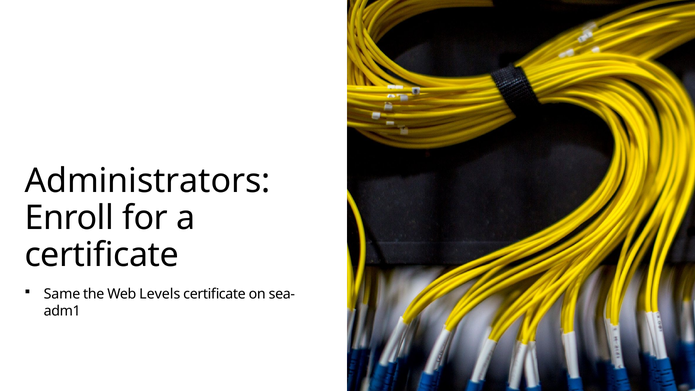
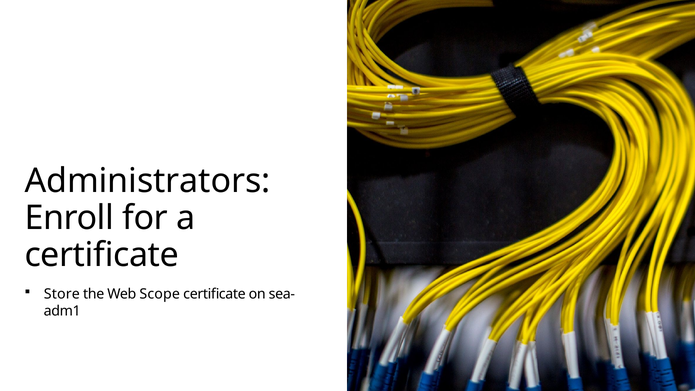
Same: Same -> Store
Levels: Levels -> Scope
